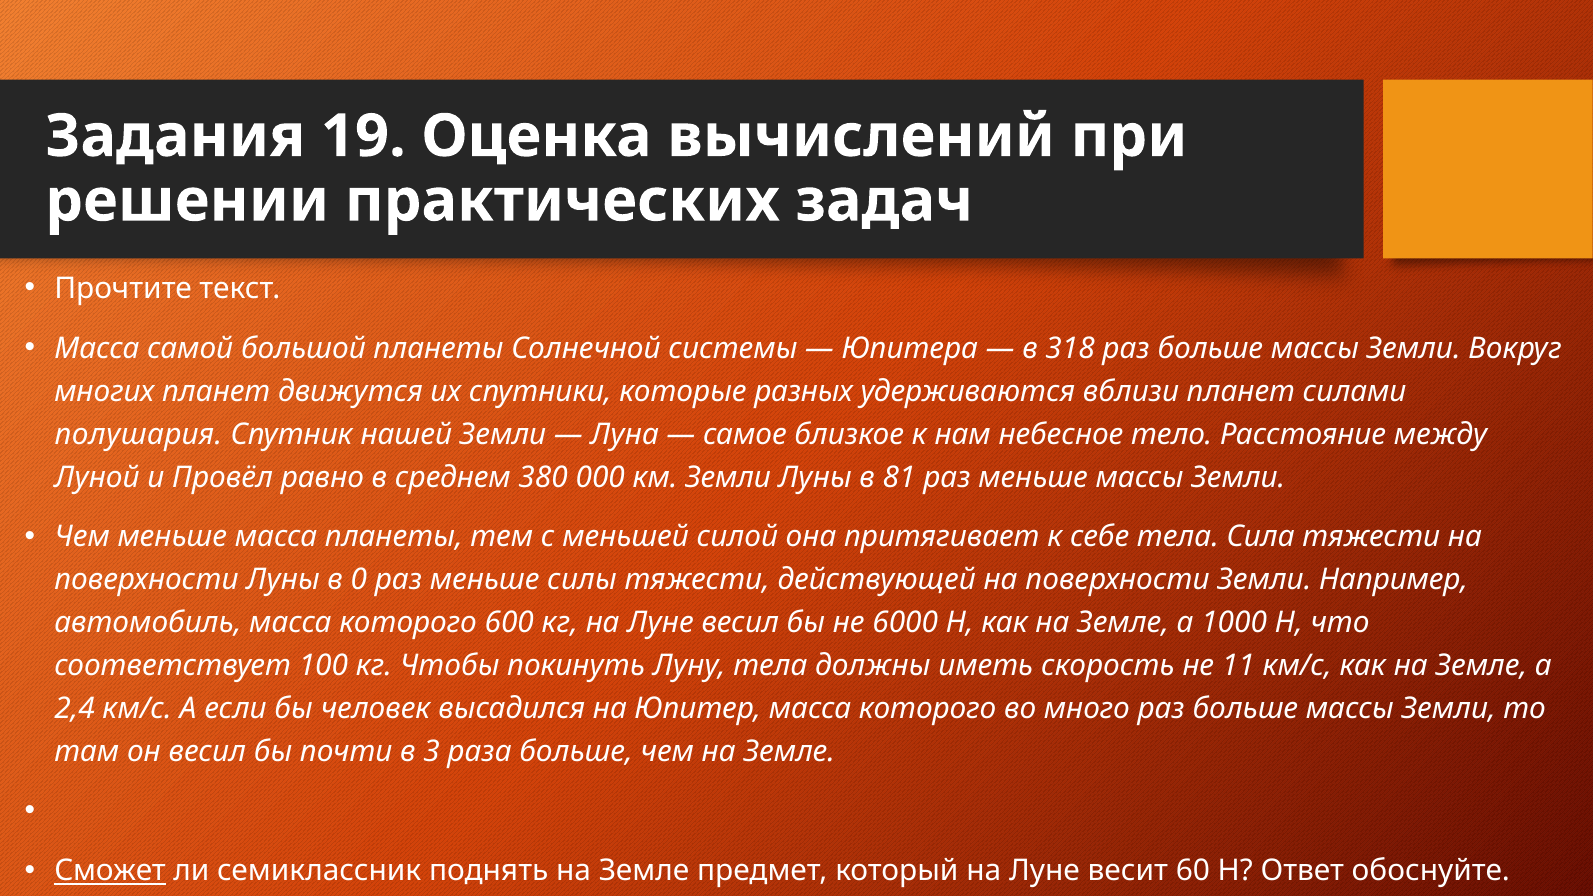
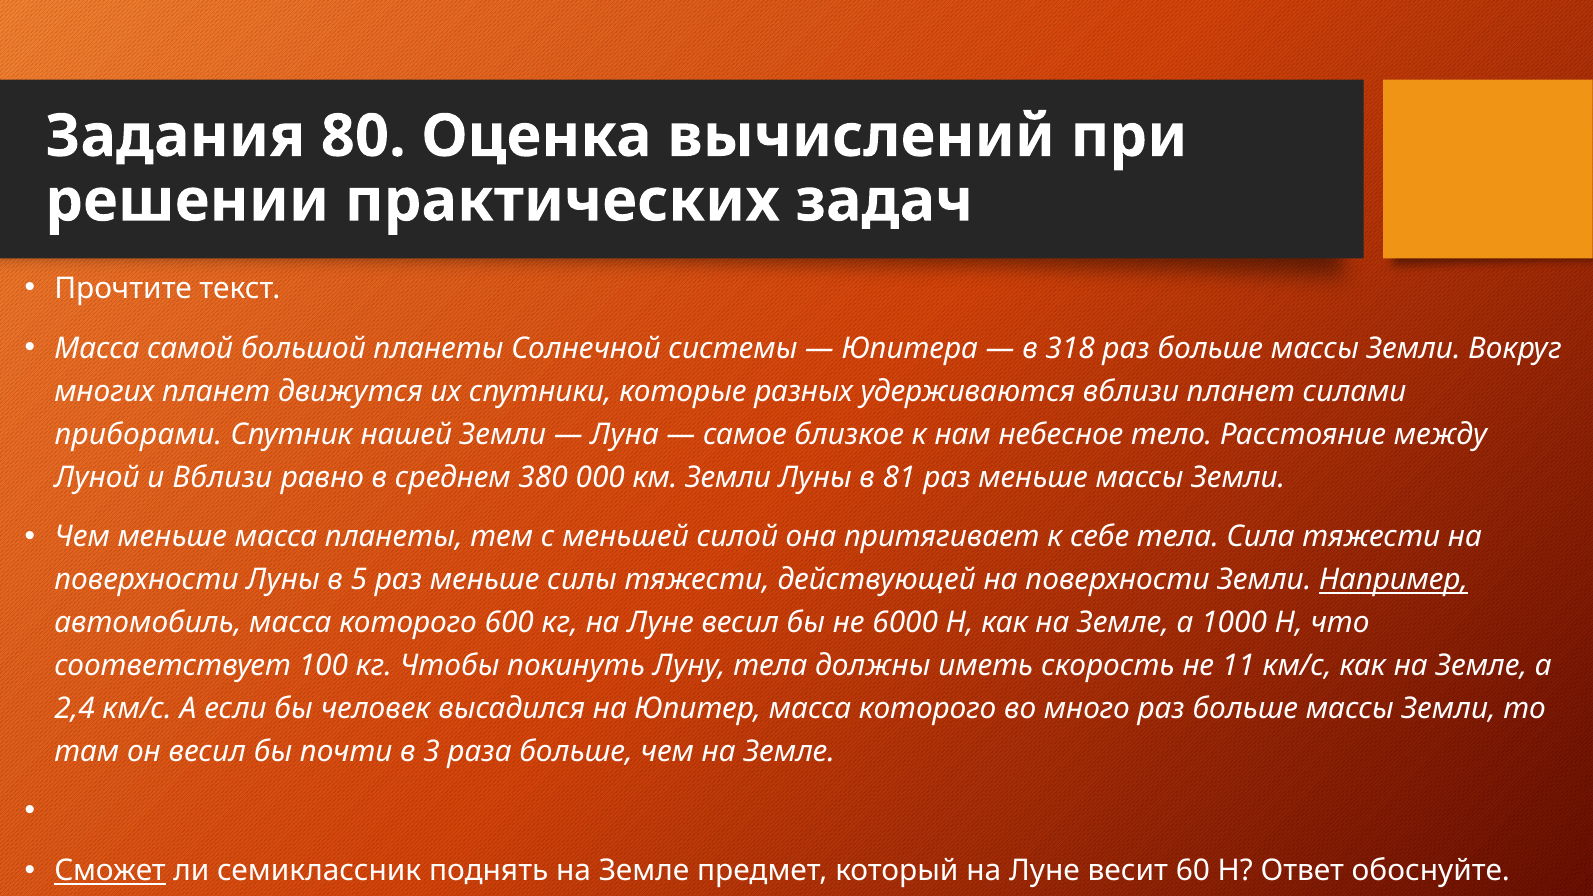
19: 19 -> 80
полушария: полушария -> приборами
и Провёл: Провёл -> Вблизи
0: 0 -> 5
Например underline: none -> present
